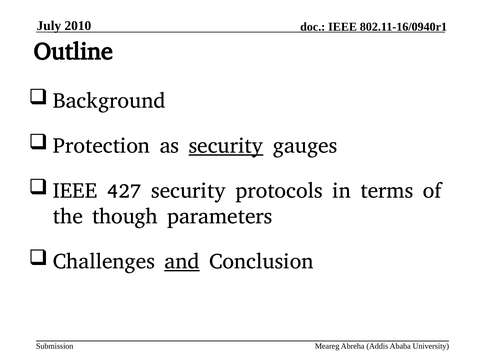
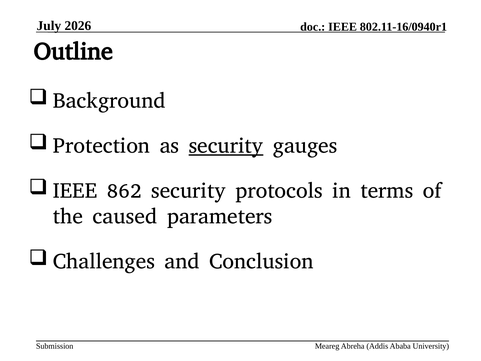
2010: 2010 -> 2026
427: 427 -> 862
though: though -> caused
and underline: present -> none
